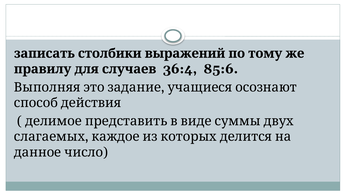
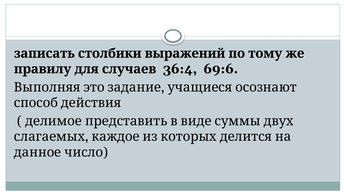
85:6: 85:6 -> 69:6
